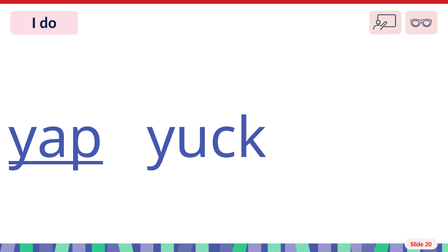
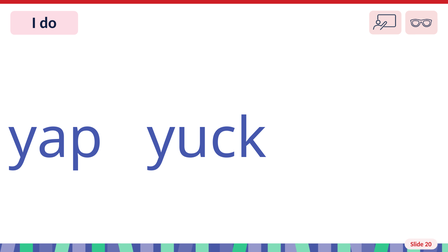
yap underline: present -> none
